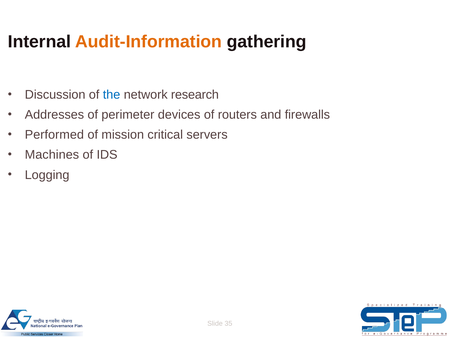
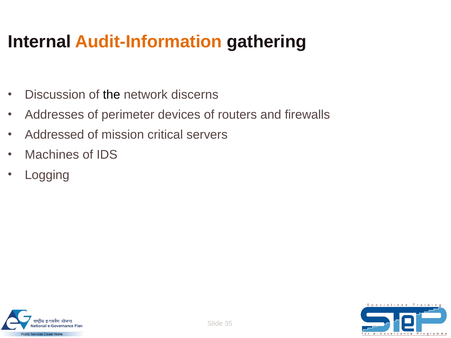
the colour: blue -> black
research: research -> discerns
Performed: Performed -> Addressed
